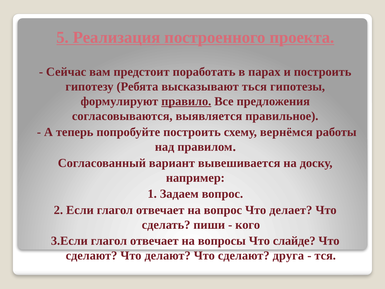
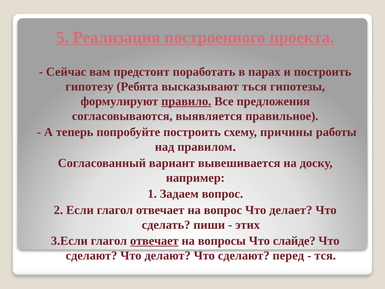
вернёмся: вернёмся -> причины
кого: кого -> этих
отвечает at (154, 241) underline: none -> present
друга: друга -> перед
